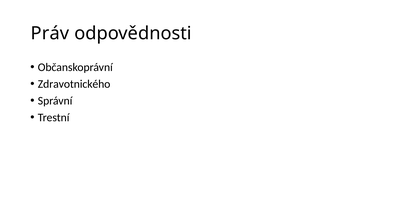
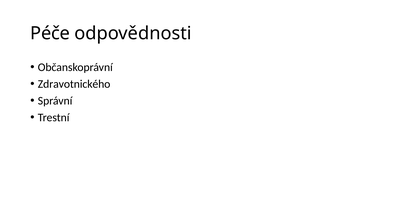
Práv: Práv -> Péče
